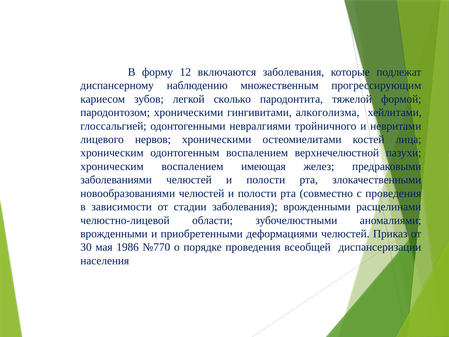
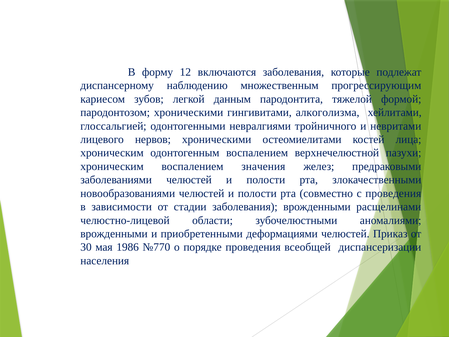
сколько: сколько -> данным
имеющая: имеющая -> значения
